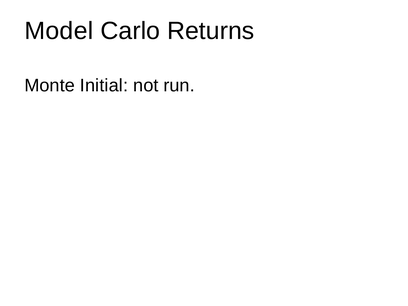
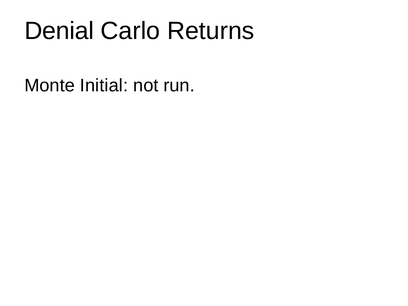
Model: Model -> Denial
